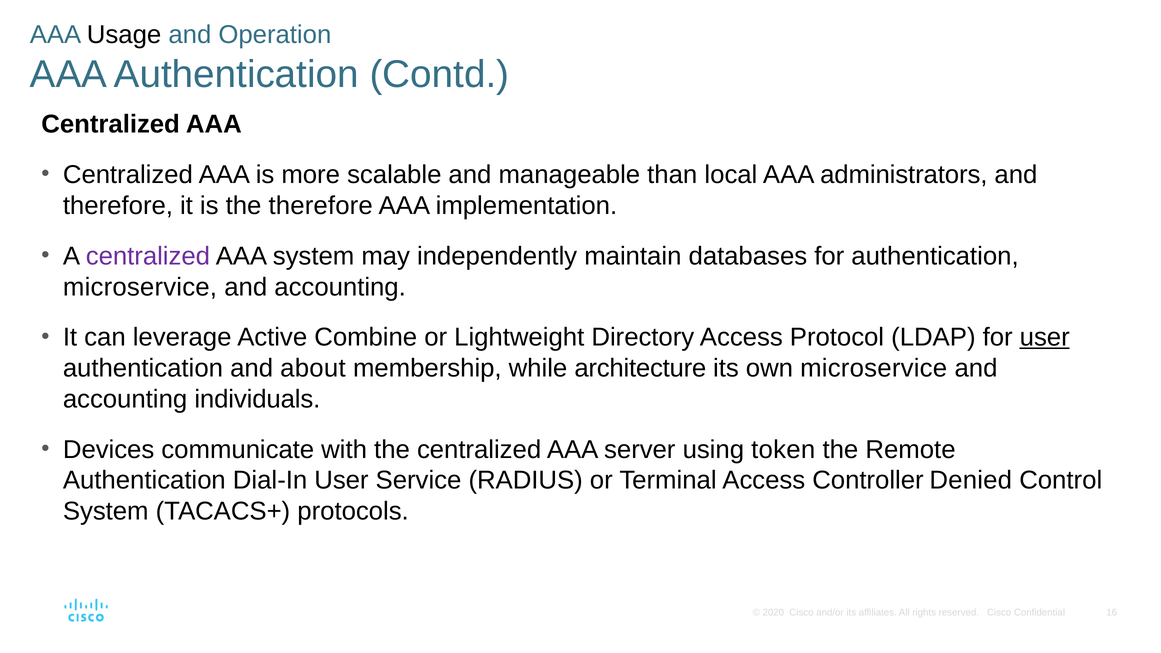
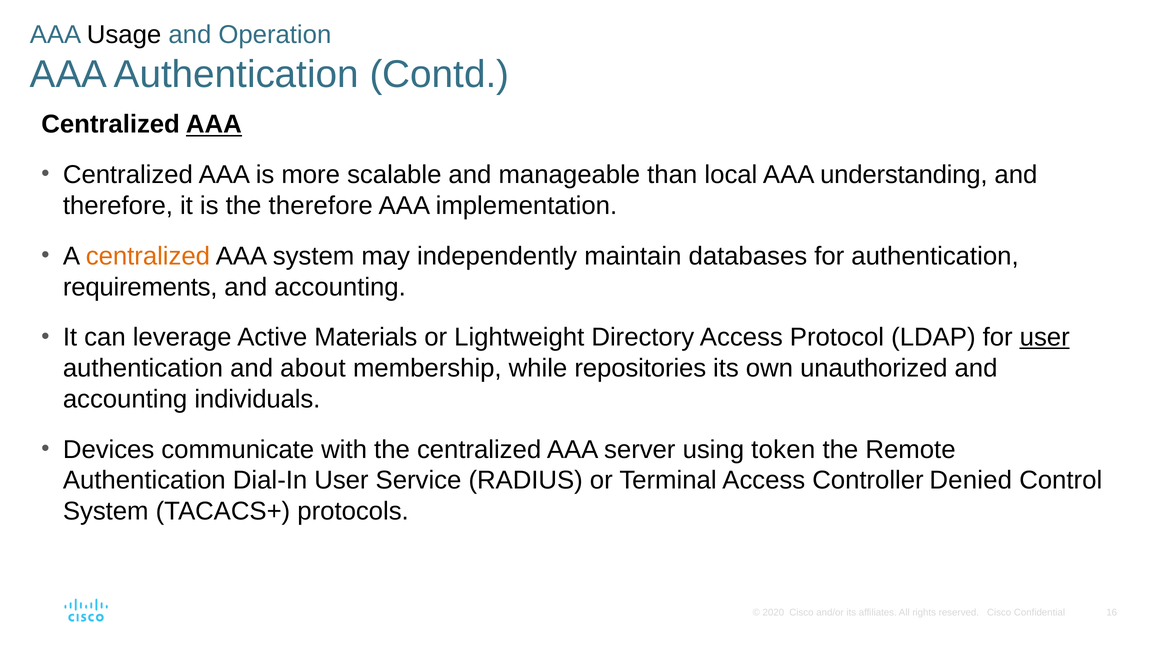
AAA at (214, 125) underline: none -> present
administrators: administrators -> understanding
centralized at (148, 256) colour: purple -> orange
microservice at (140, 287): microservice -> requirements
Combine: Combine -> Materials
architecture: architecture -> repositories
own microservice: microservice -> unauthorized
